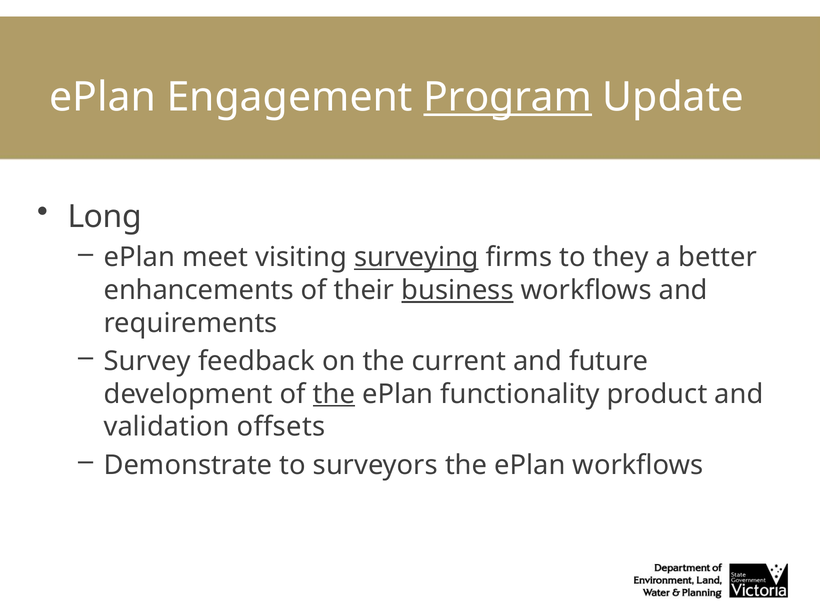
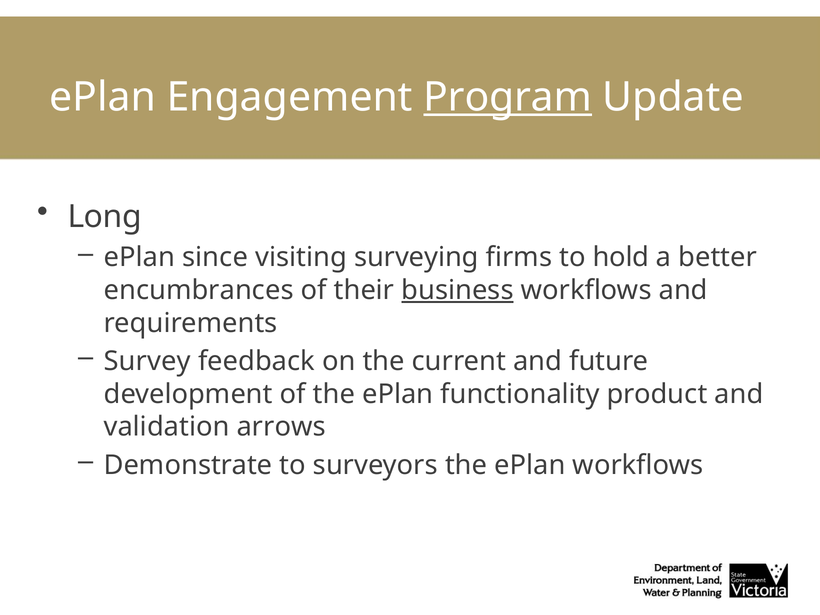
meet: meet -> since
surveying underline: present -> none
they: they -> hold
enhancements: enhancements -> encumbrances
the at (334, 394) underline: present -> none
offsets: offsets -> arrows
